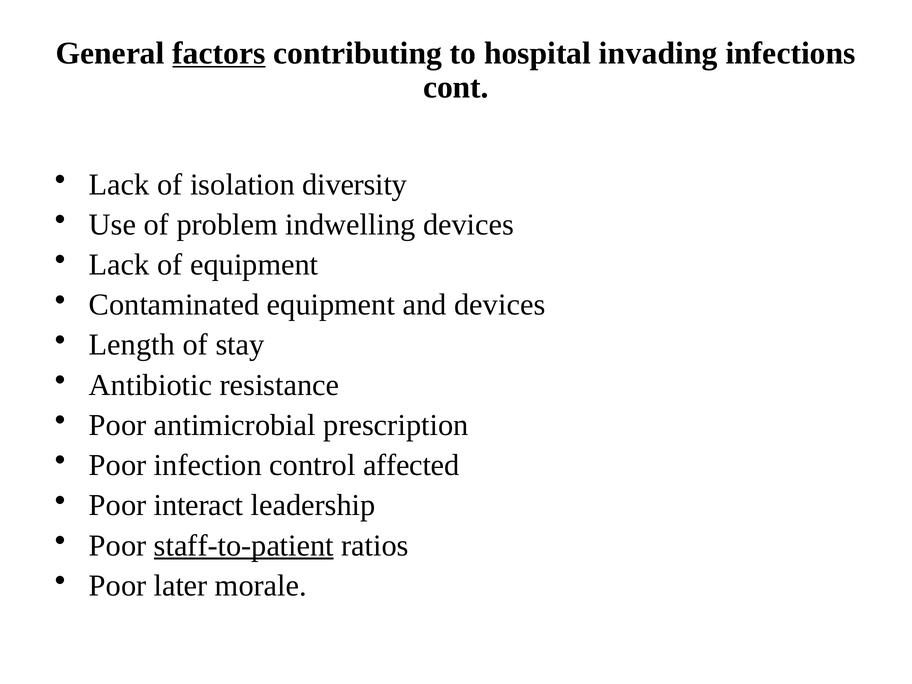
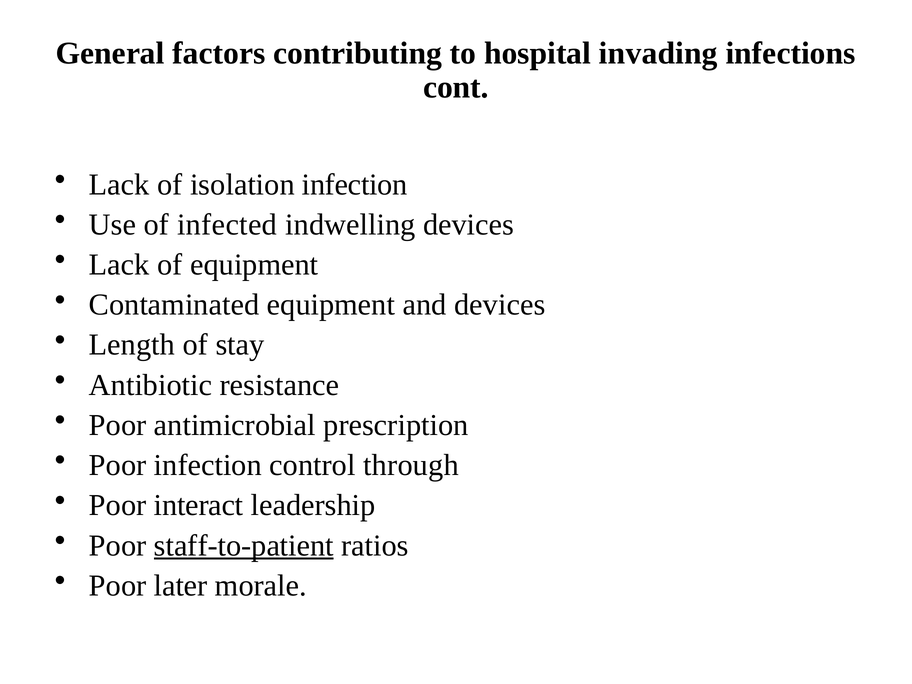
factors underline: present -> none
isolation diversity: diversity -> infection
problem: problem -> infected
affected: affected -> through
